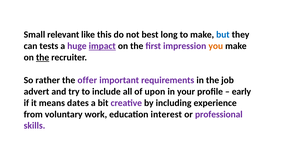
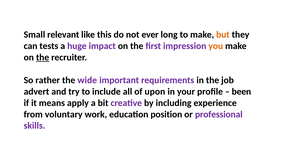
best: best -> ever
but colour: blue -> orange
impact underline: present -> none
offer: offer -> wide
early: early -> been
dates: dates -> apply
interest: interest -> position
